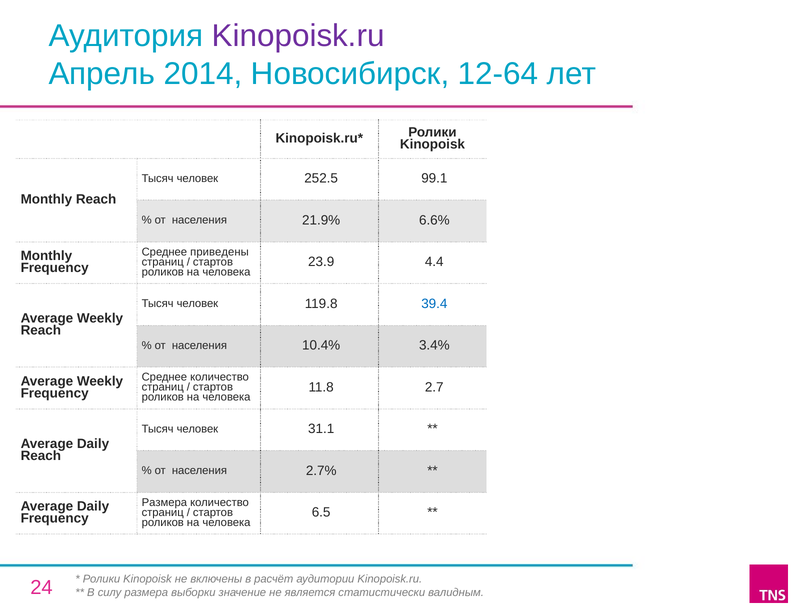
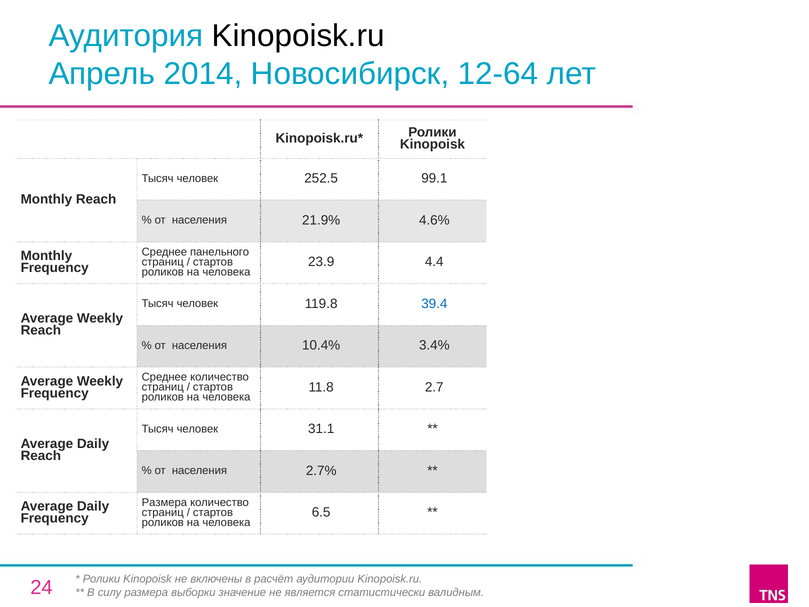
Kinopoisk.ru at (298, 36) colour: purple -> black
6.6%: 6.6% -> 4.6%
приведены: приведены -> панельного
